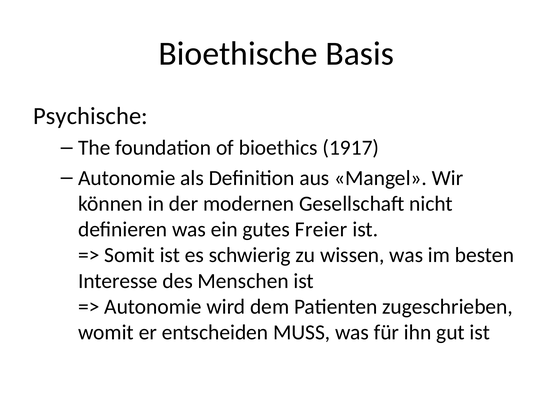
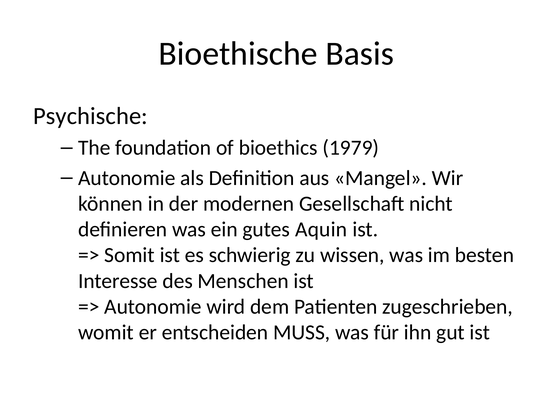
1917: 1917 -> 1979
Freier: Freier -> Aquin
